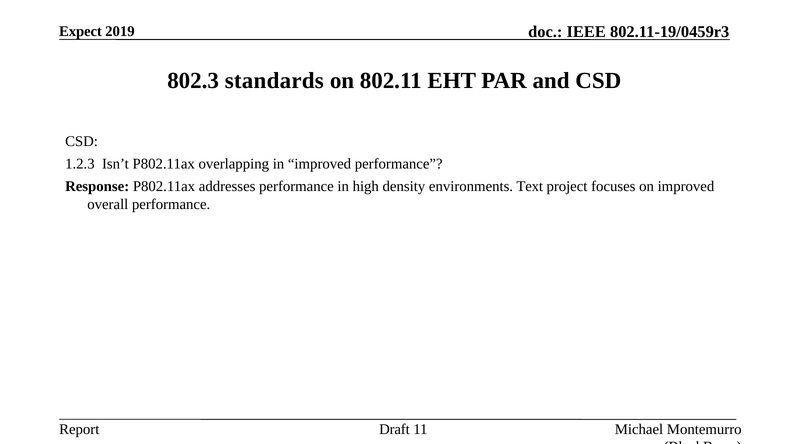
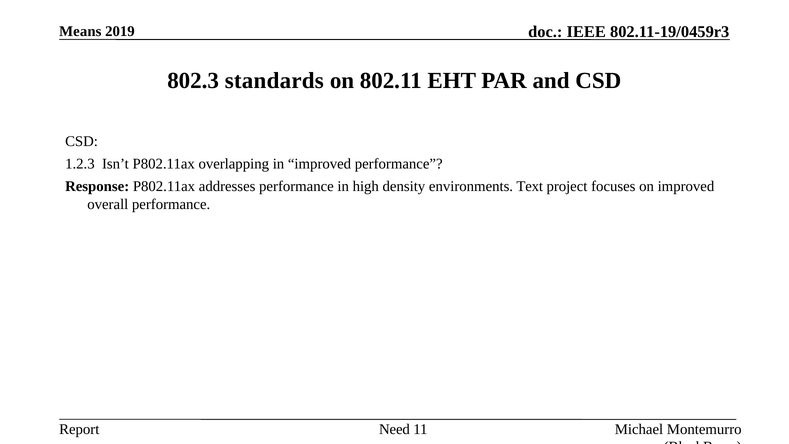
Expect: Expect -> Means
Draft: Draft -> Need
